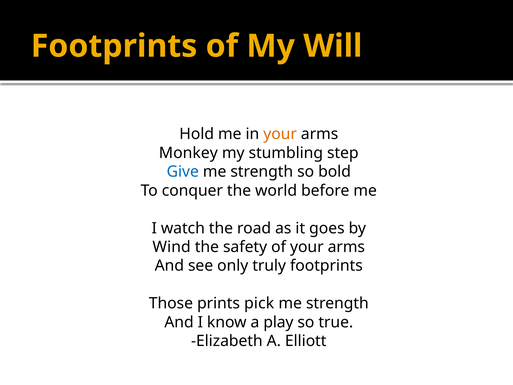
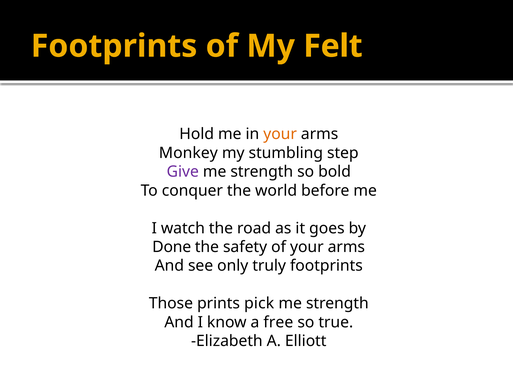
Will: Will -> Felt
Give colour: blue -> purple
Wind: Wind -> Done
play: play -> free
